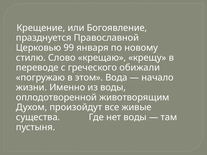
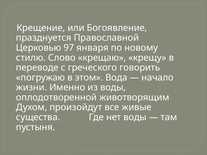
99: 99 -> 97
обижали: обижали -> говорить
